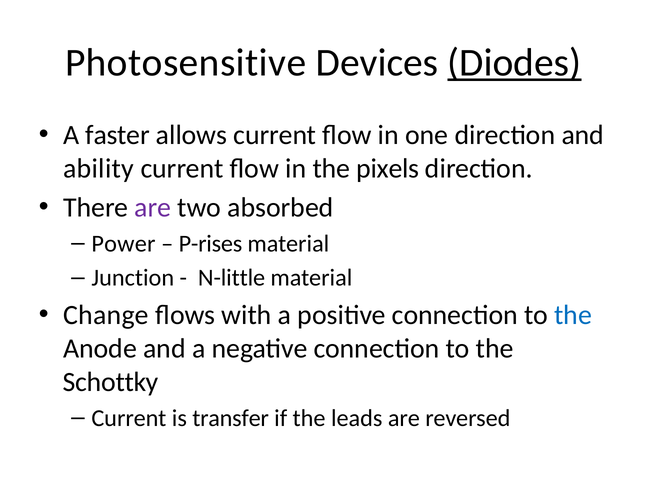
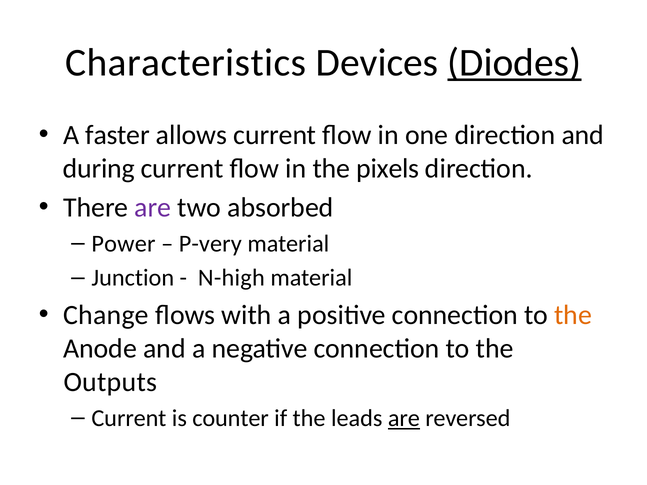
Photosensitive: Photosensitive -> Characteristics
ability: ability -> during
P-rises: P-rises -> P-very
N-little: N-little -> N-high
the at (573, 315) colour: blue -> orange
Schottky: Schottky -> Outputs
transfer: transfer -> counter
are at (404, 418) underline: none -> present
